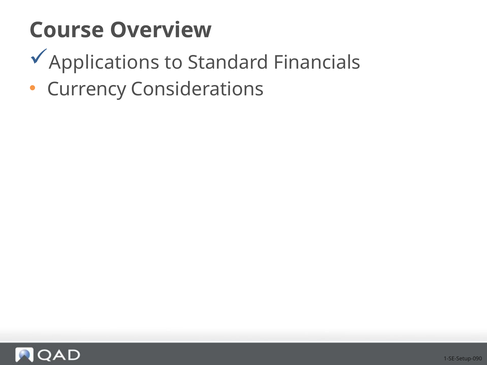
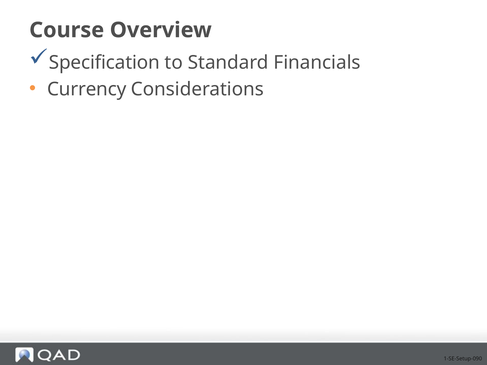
Applications: Applications -> Specification
